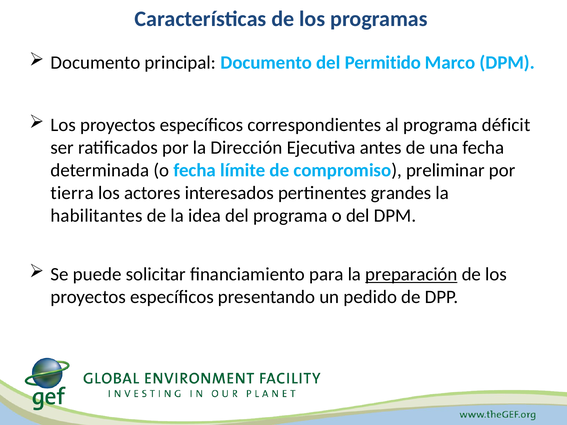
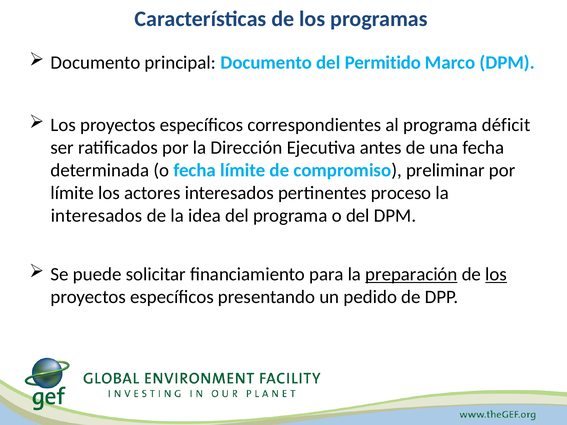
tierra at (72, 193): tierra -> límite
grandes: grandes -> proceso
habilitantes at (97, 216): habilitantes -> interesados
los at (496, 274) underline: none -> present
